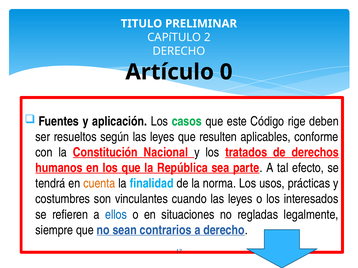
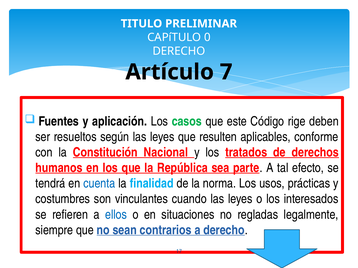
2: 2 -> 0
0: 0 -> 7
cuenta colour: orange -> blue
